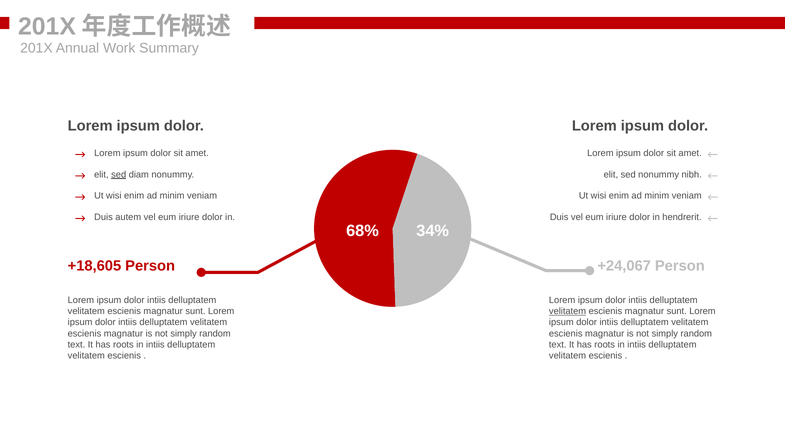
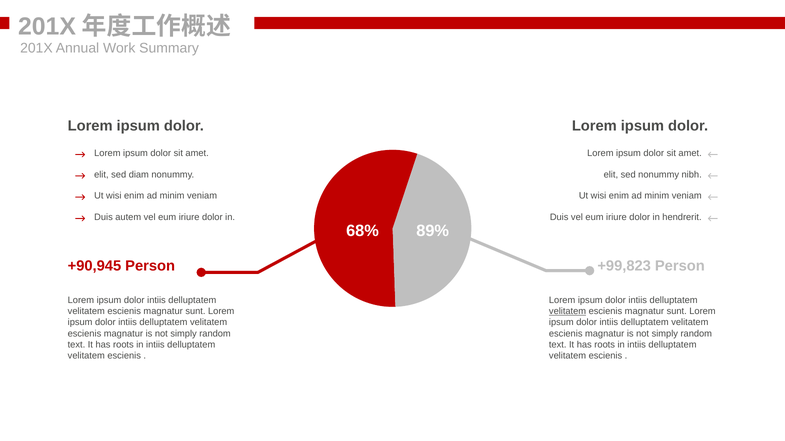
sed at (119, 175) underline: present -> none
34%: 34% -> 89%
+18,605: +18,605 -> +90,945
+24,067: +24,067 -> +99,823
